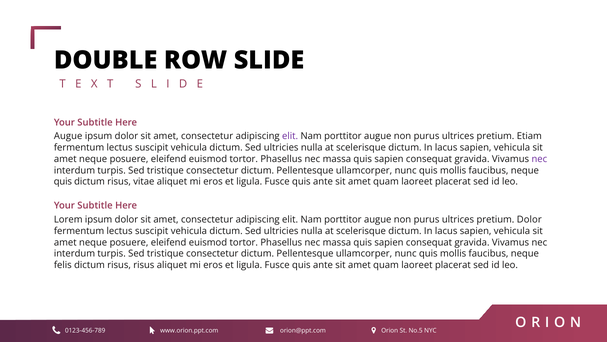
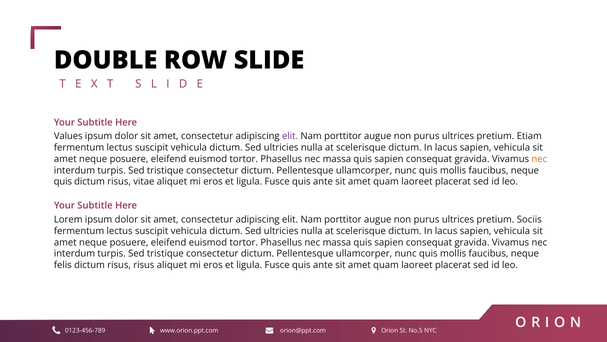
Augue at (68, 136): Augue -> Values
nec at (539, 159) colour: purple -> orange
pretium Dolor: Dolor -> Sociis
